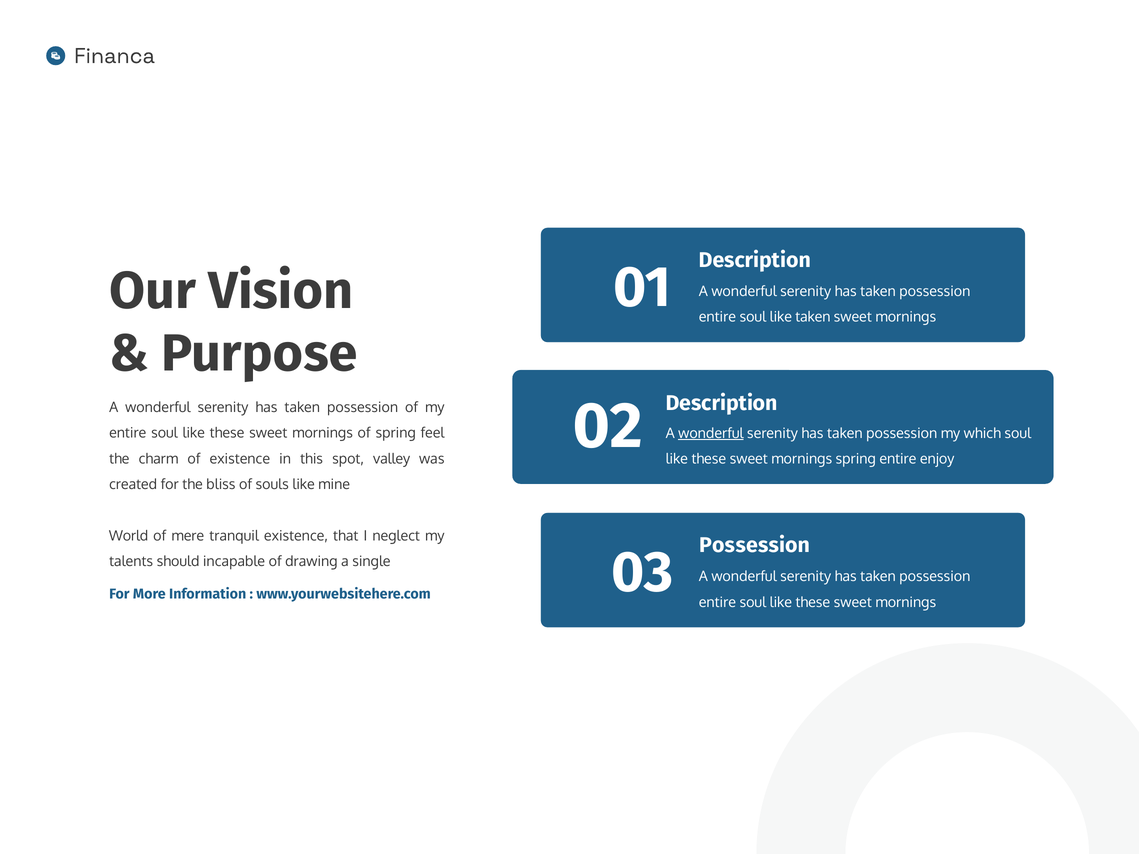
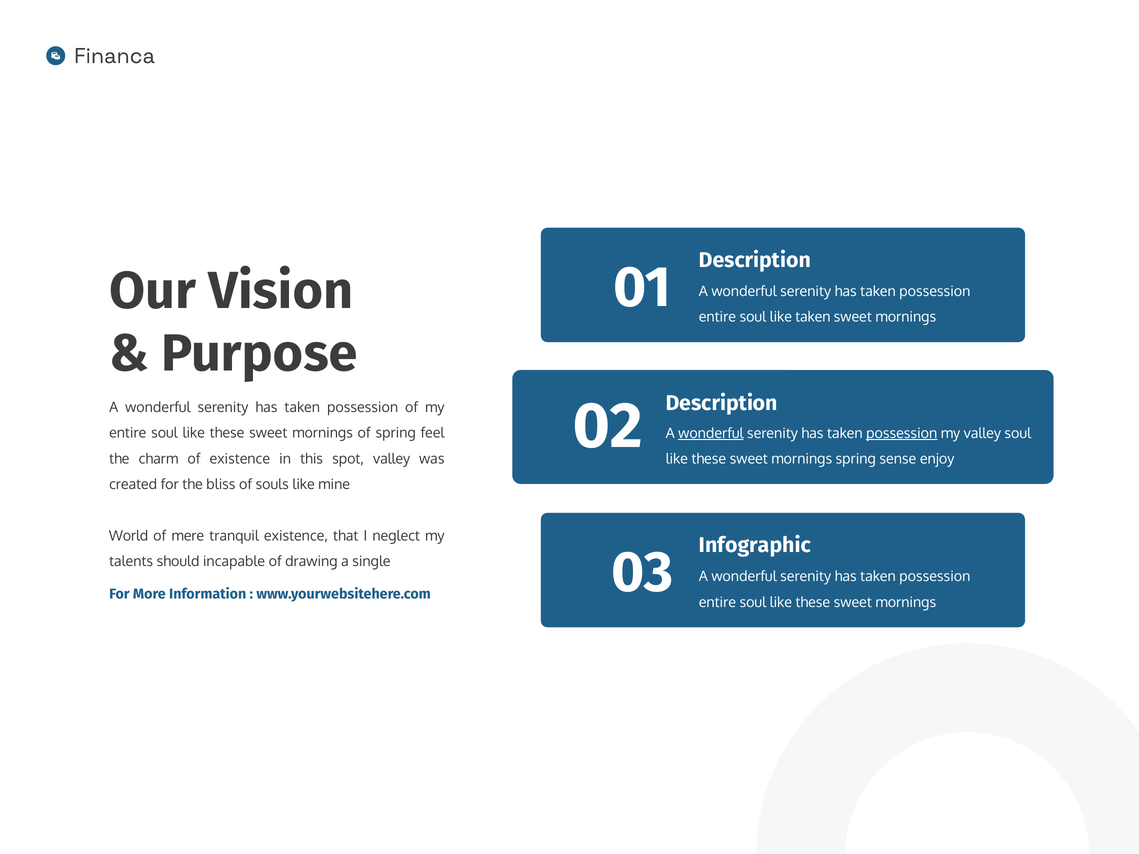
possession at (902, 433) underline: none -> present
my which: which -> valley
spring entire: entire -> sense
Possession at (755, 546): Possession -> Infographic
